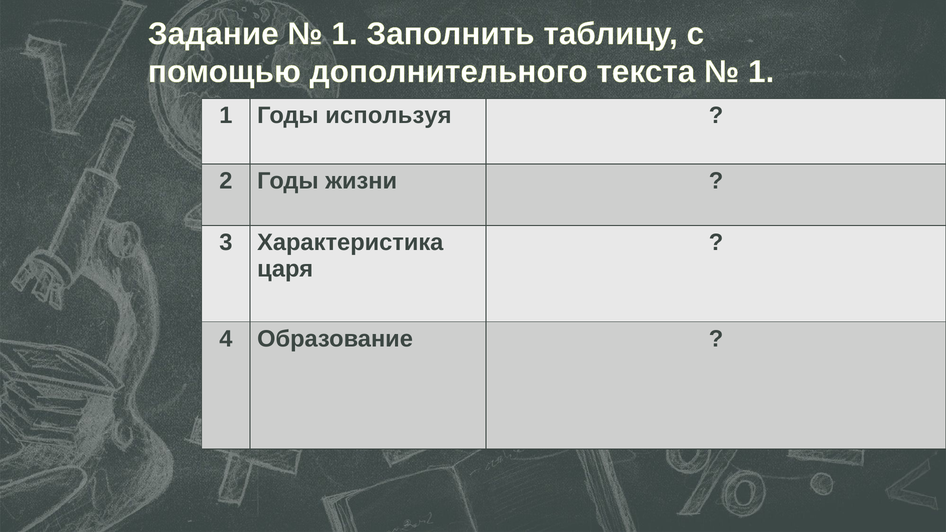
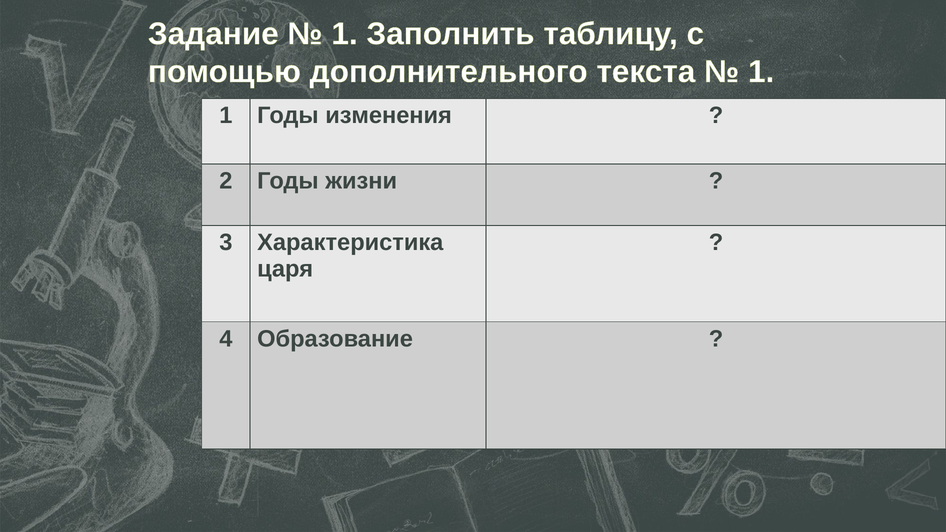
используя: используя -> изменения
